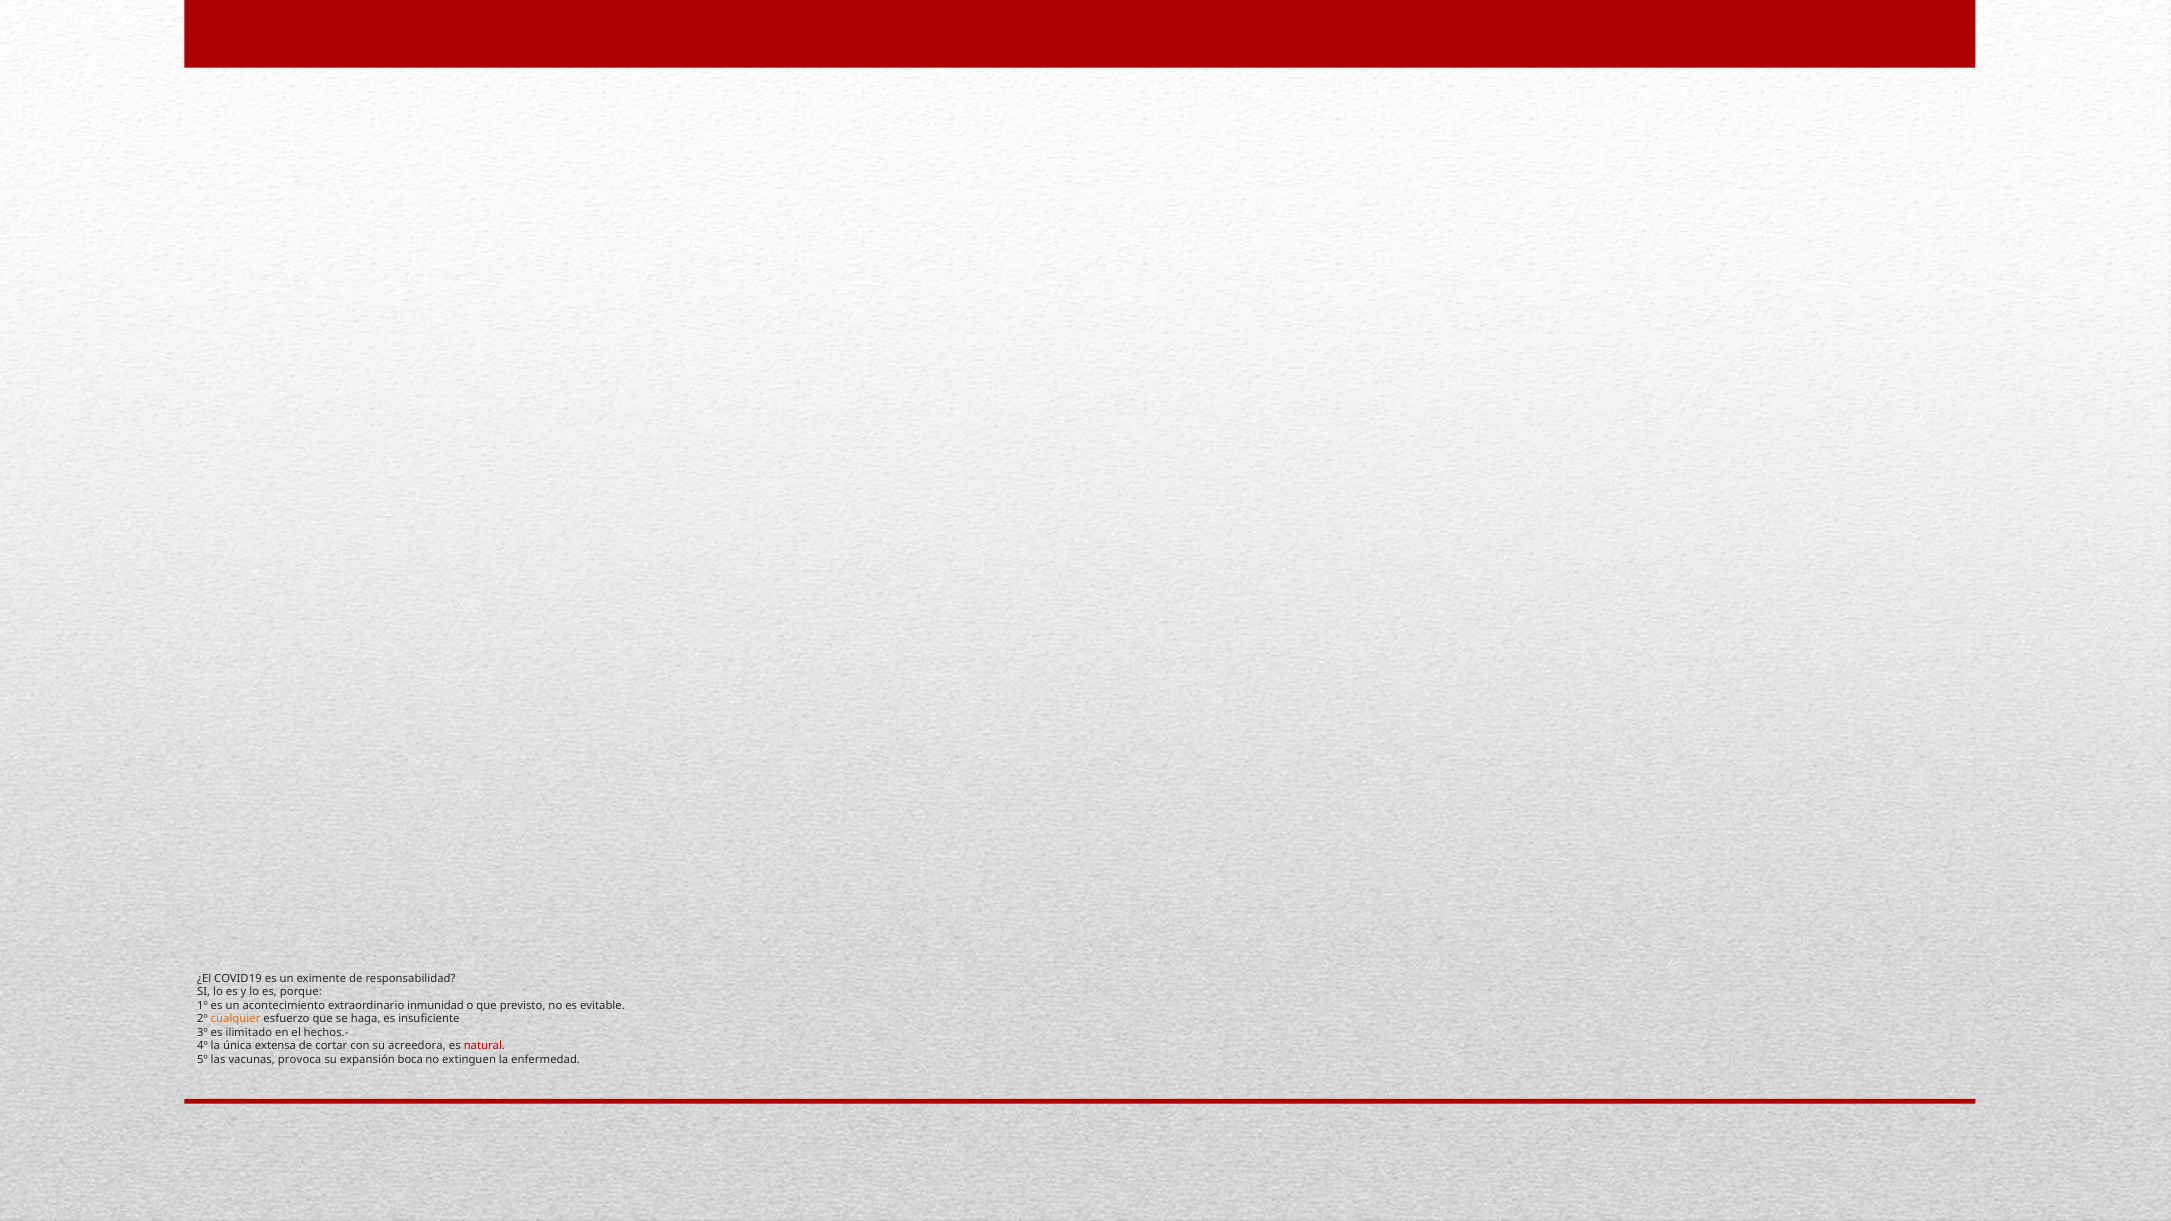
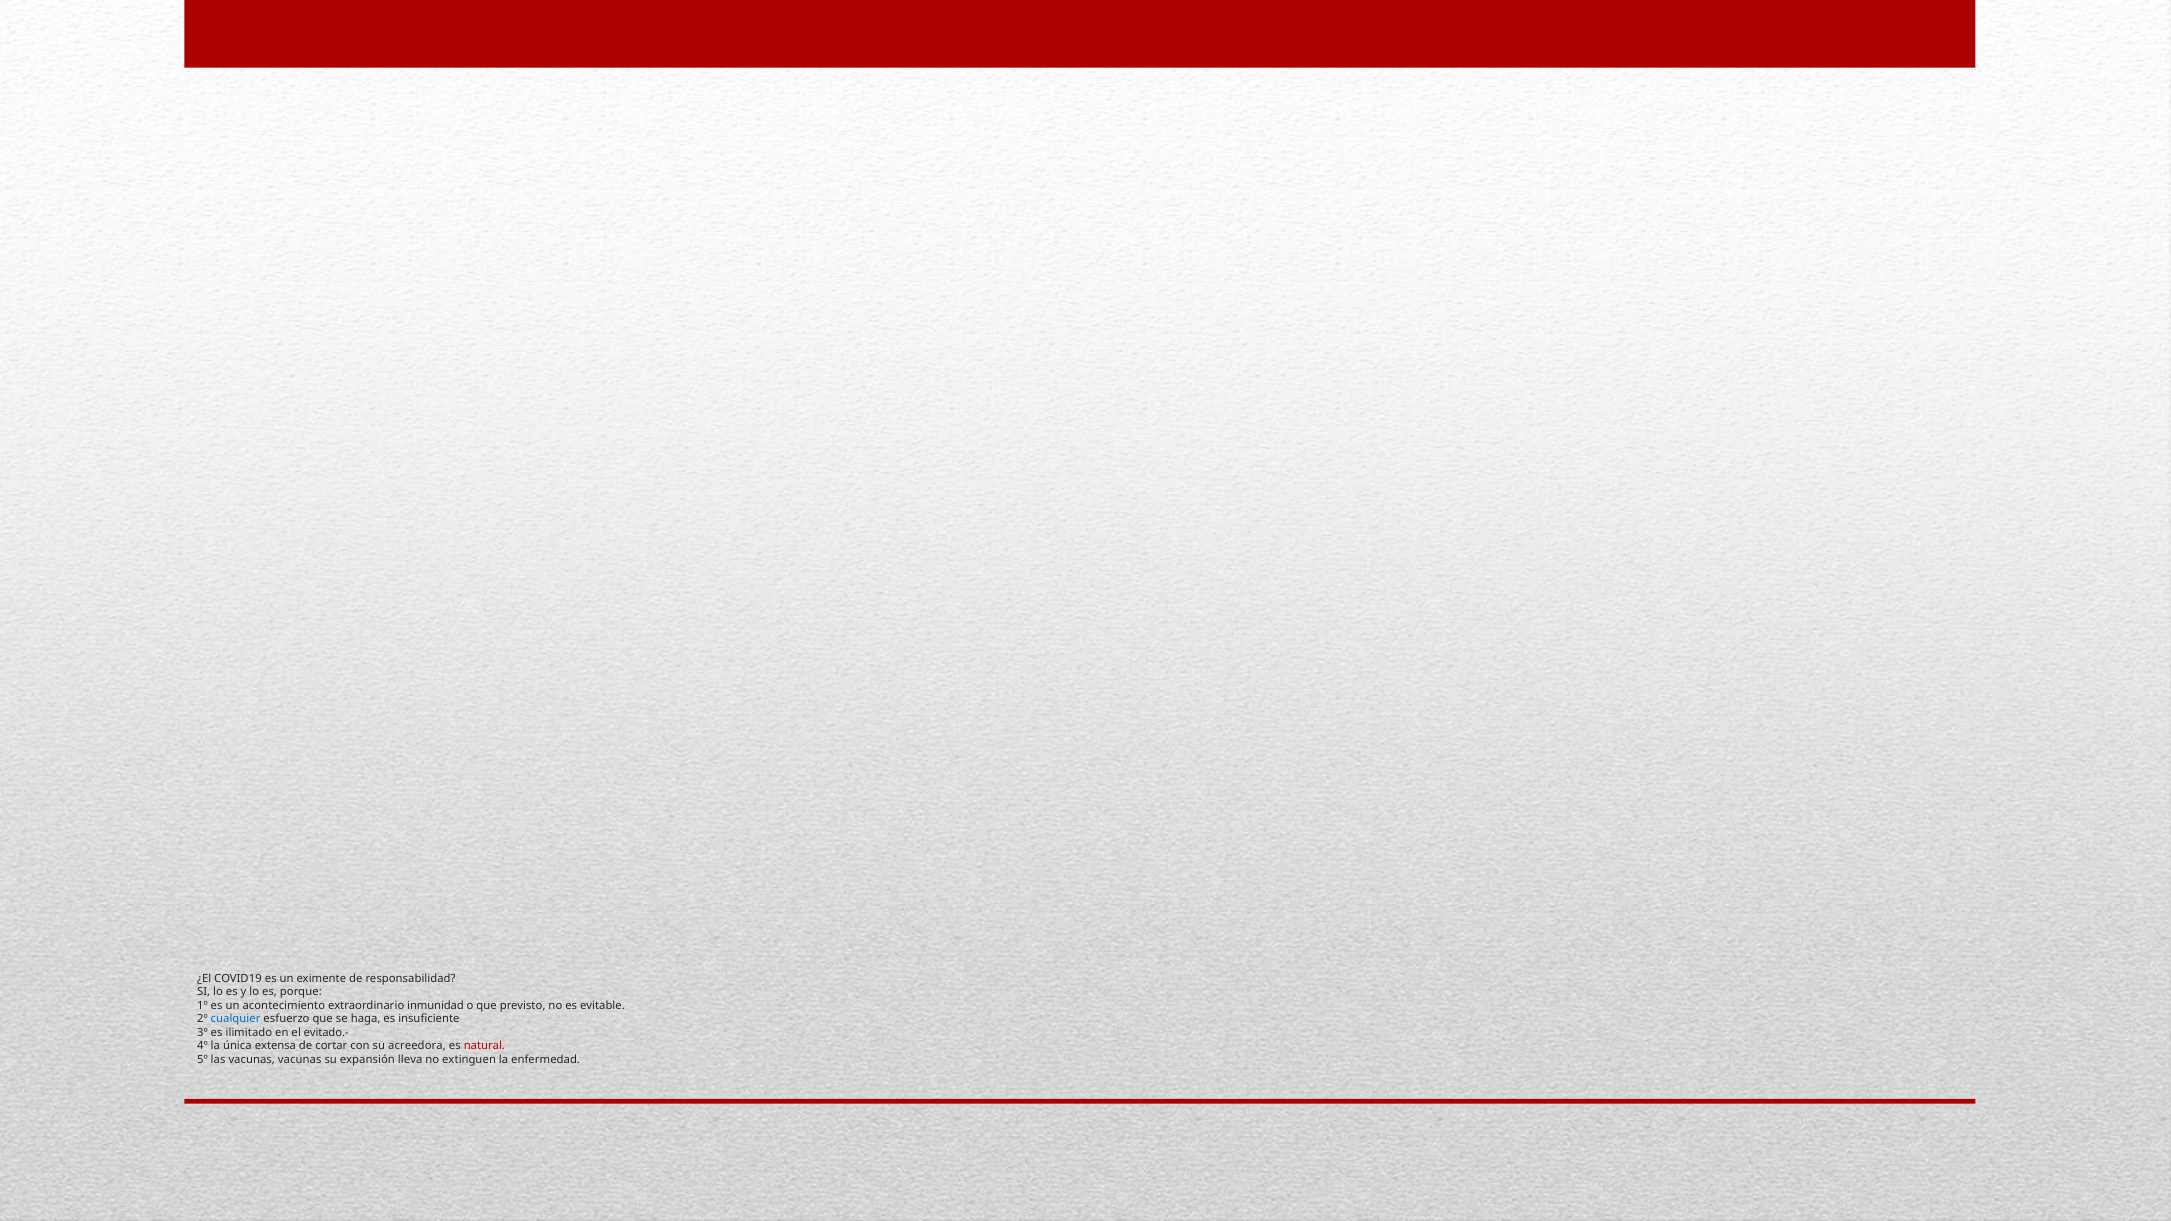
cualquier colour: orange -> blue
hechos.-: hechos.- -> evitado.-
vacunas provoca: provoca -> vacunas
boca: boca -> lleva
